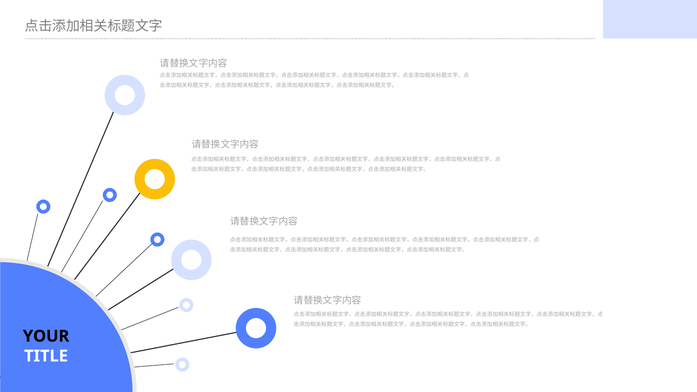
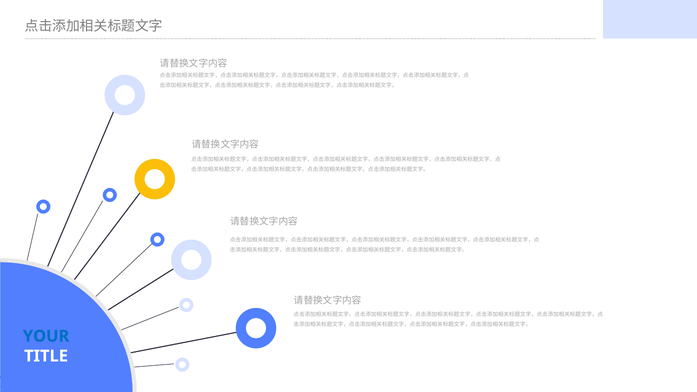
YOUR colour: black -> blue
